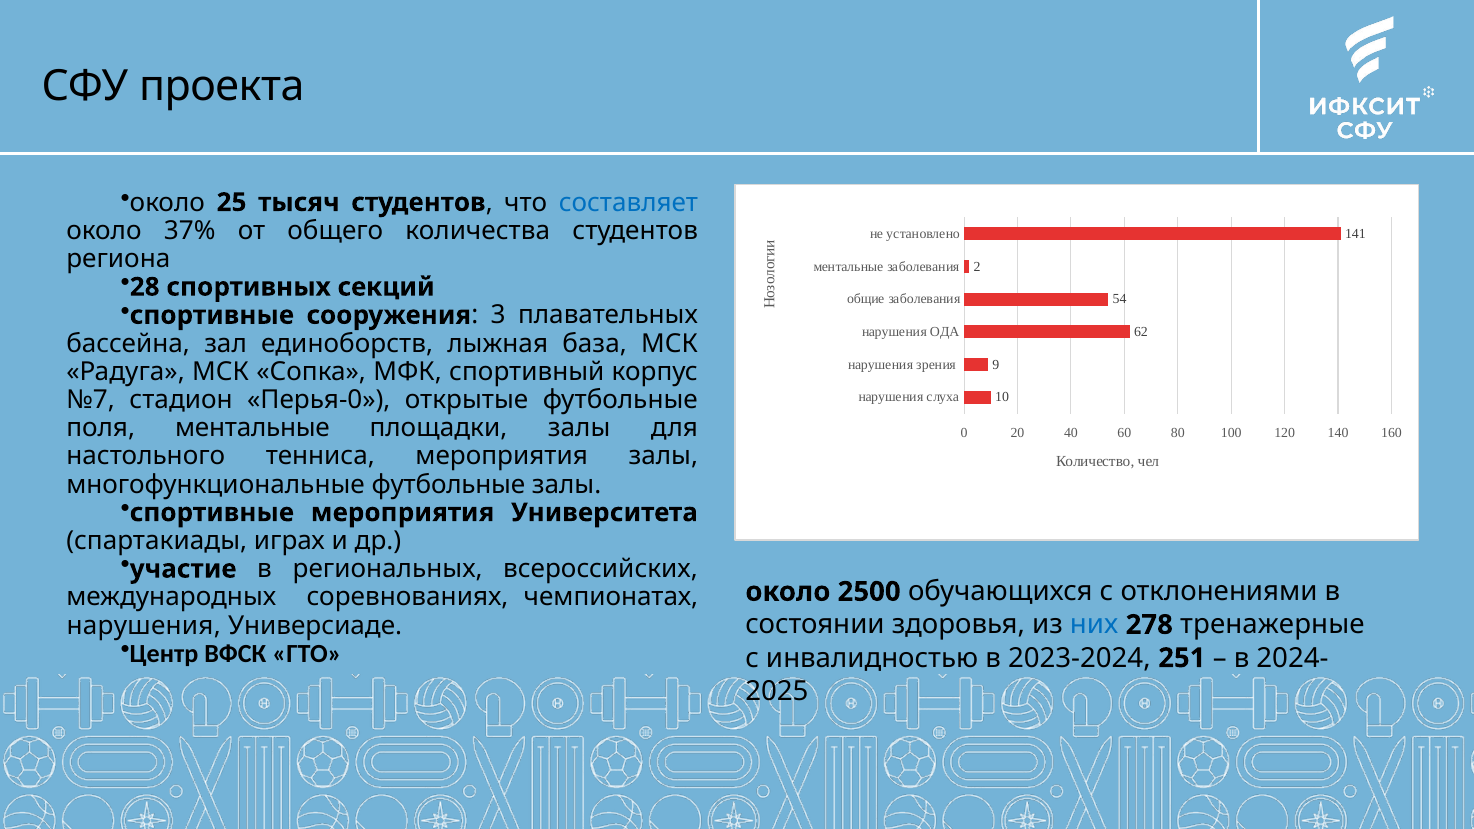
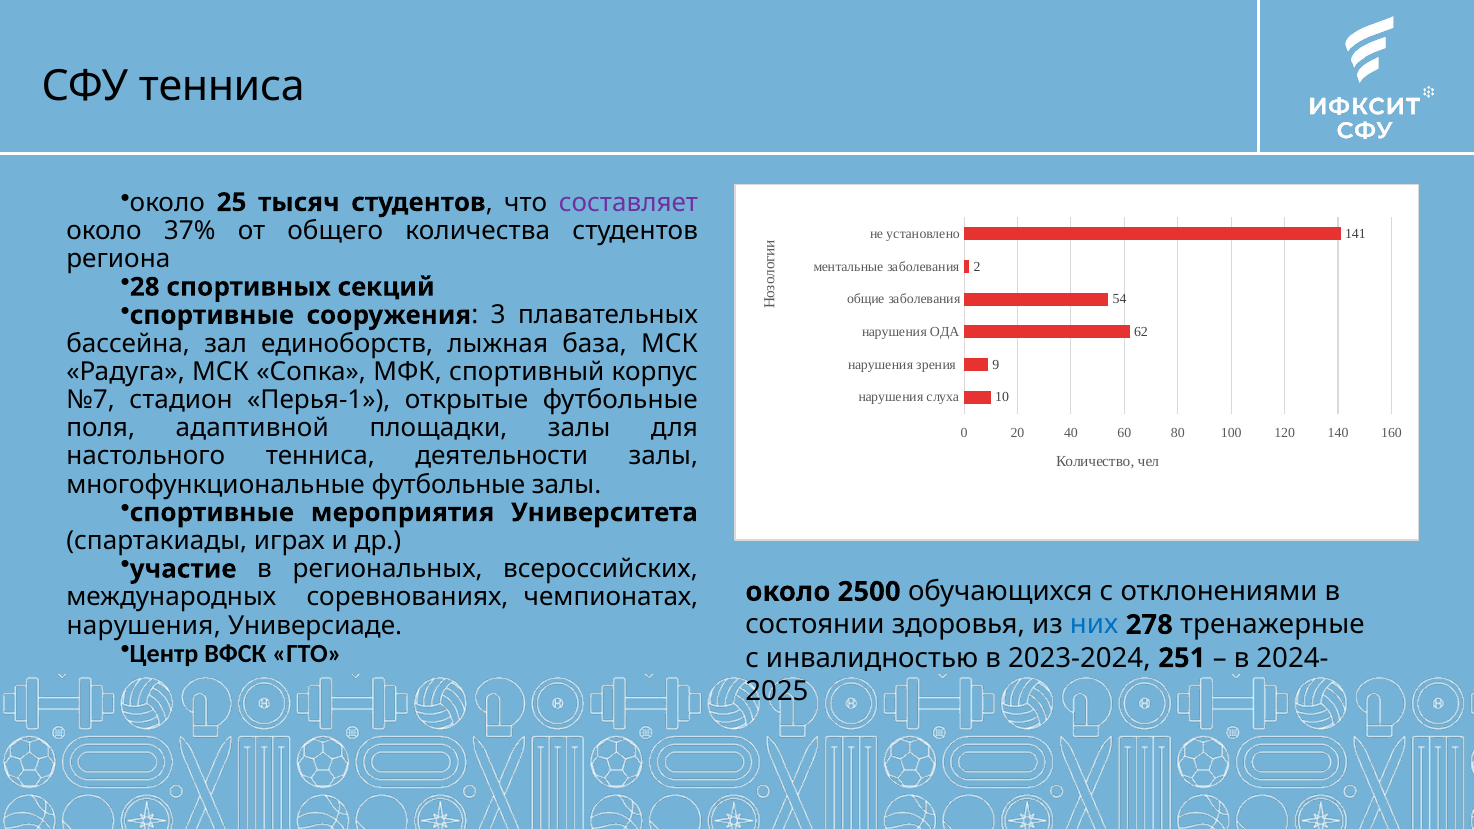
СФУ проекта: проекта -> тенниса
составляет colour: blue -> purple
Перья-0: Перья-0 -> Перья-1
поля ментальные: ментальные -> адаптивной
тенниса мероприятия: мероприятия -> деятельности
